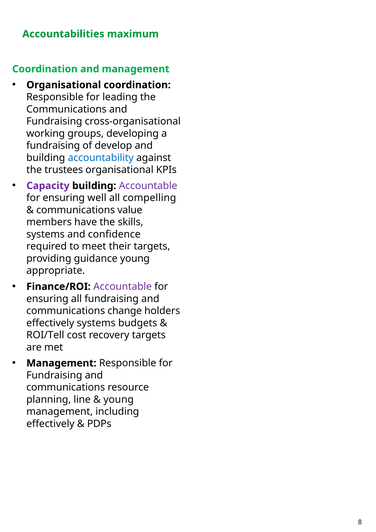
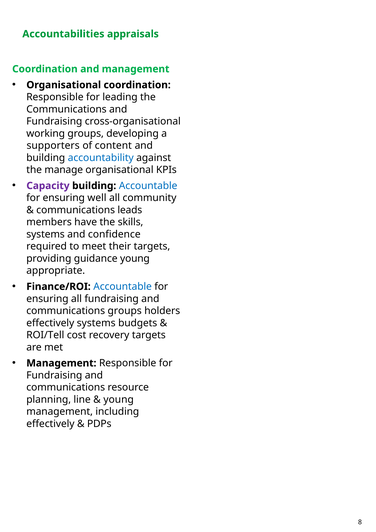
maximum: maximum -> appraisals
fundraising at (53, 146): fundraising -> supporters
develop: develop -> content
trustees: trustees -> manage
Accountable at (148, 186) colour: purple -> blue
compelling: compelling -> community
value: value -> leads
Accountable at (123, 286) colour: purple -> blue
communications change: change -> groups
